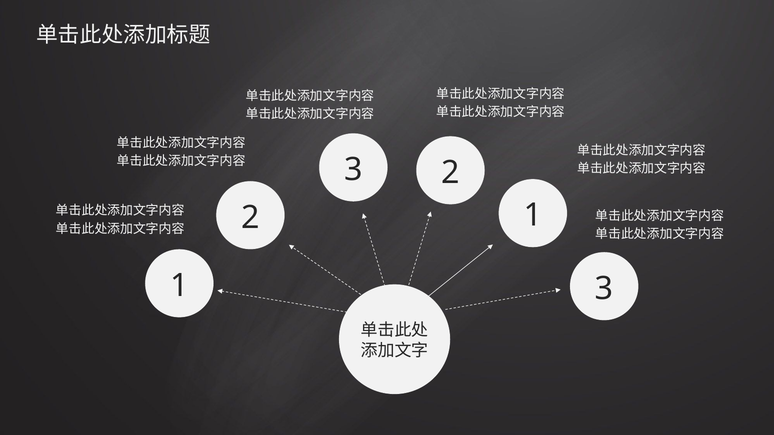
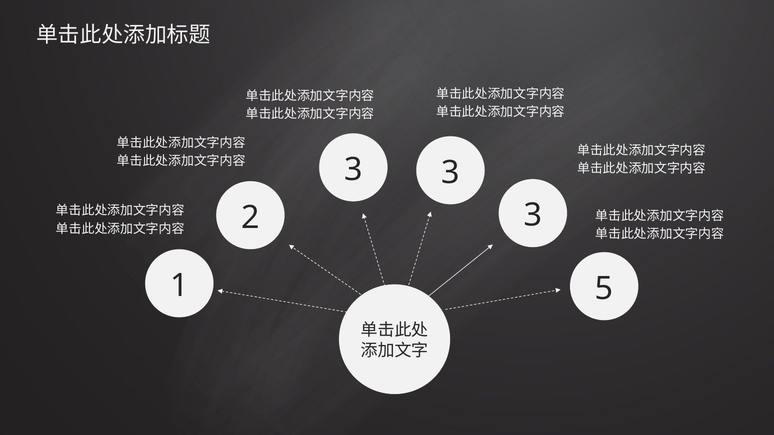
2 at (450, 173): 2 -> 3
1 at (533, 216): 1 -> 3
1 3: 3 -> 5
